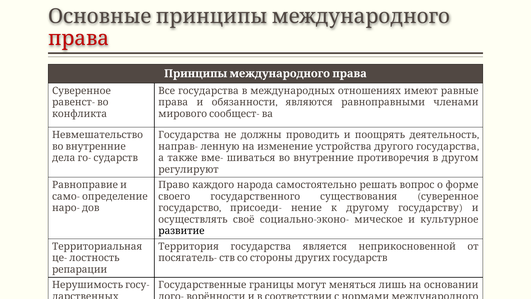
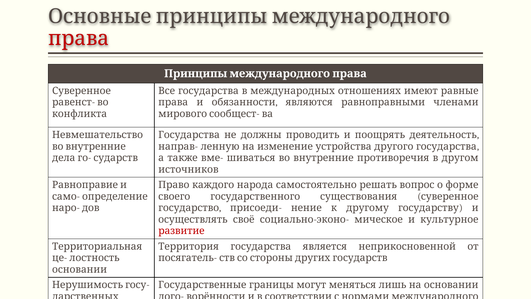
регулируют: регулируют -> источников
развитие colour: black -> red
репарации at (80, 269): репарации -> основании
